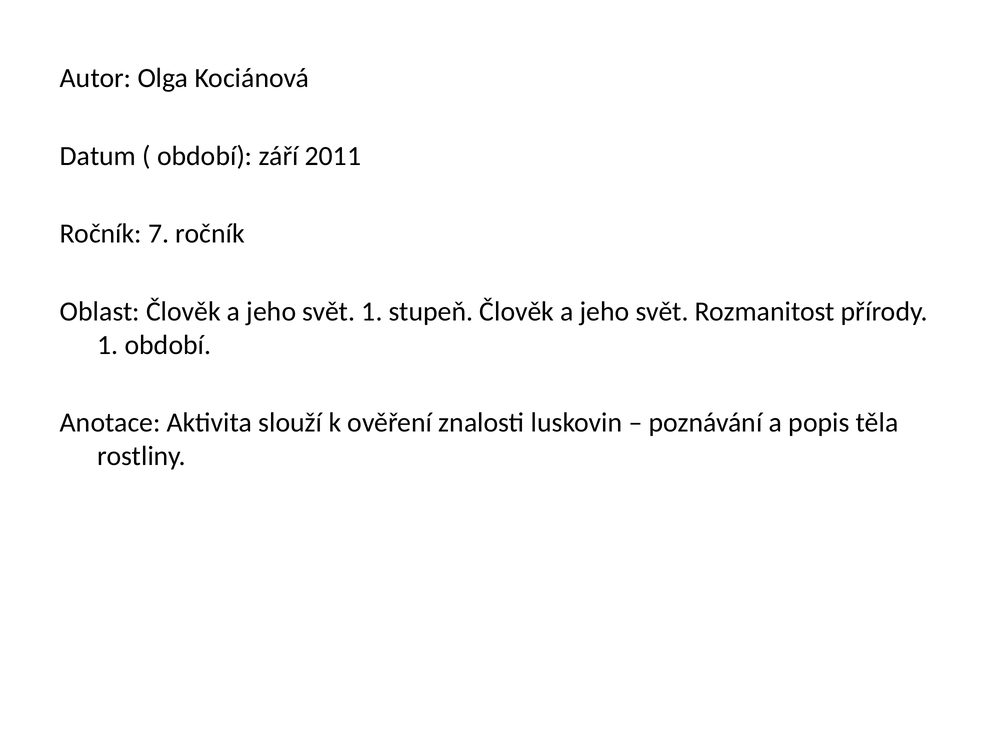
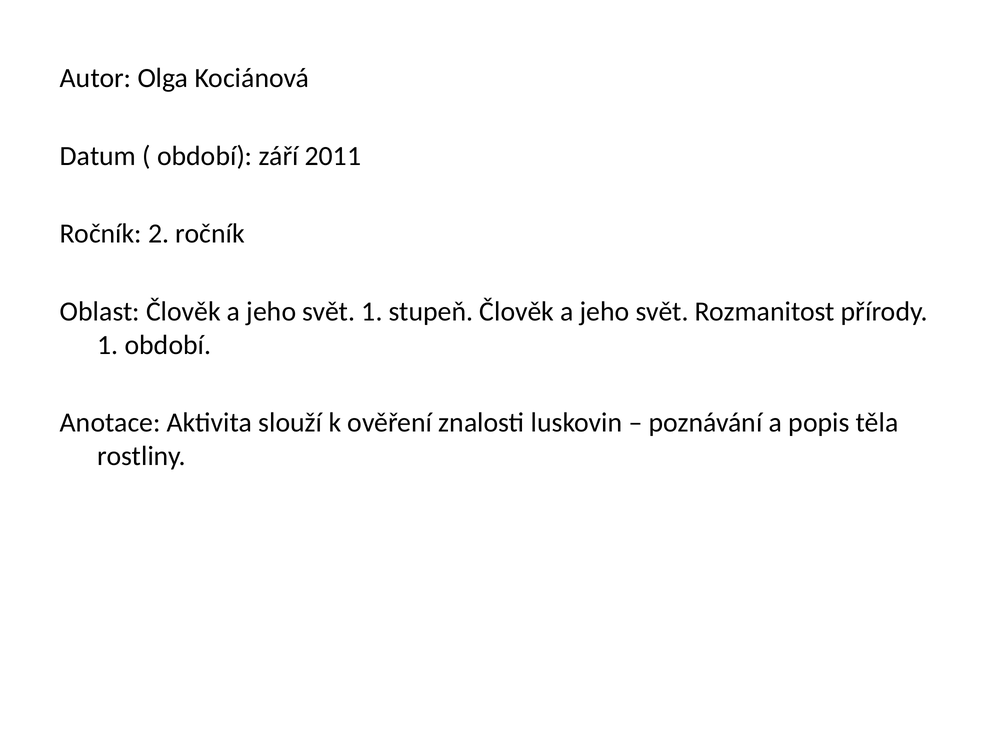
7: 7 -> 2
